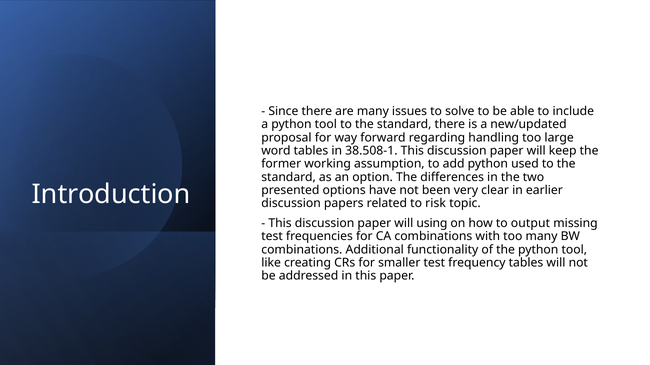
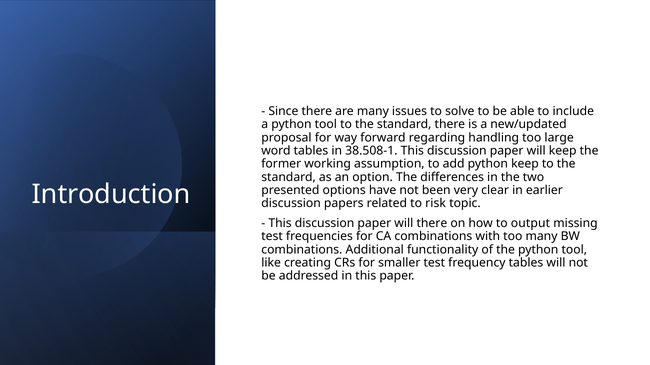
python used: used -> keep
will using: using -> there
